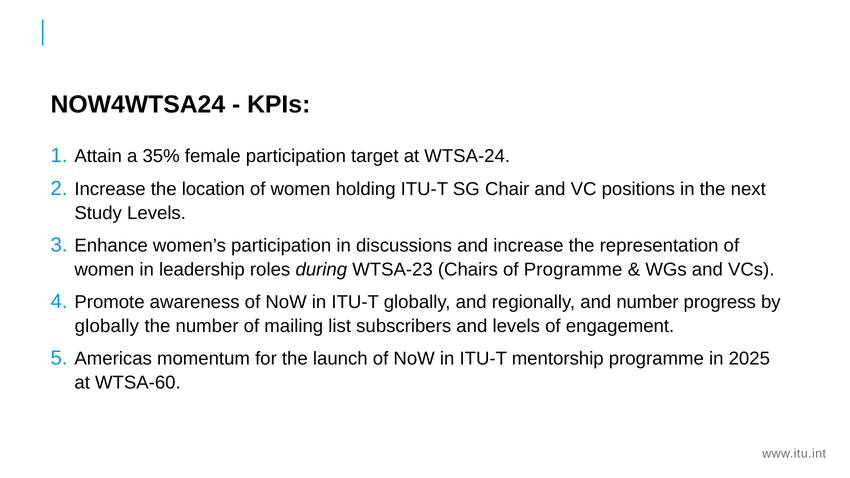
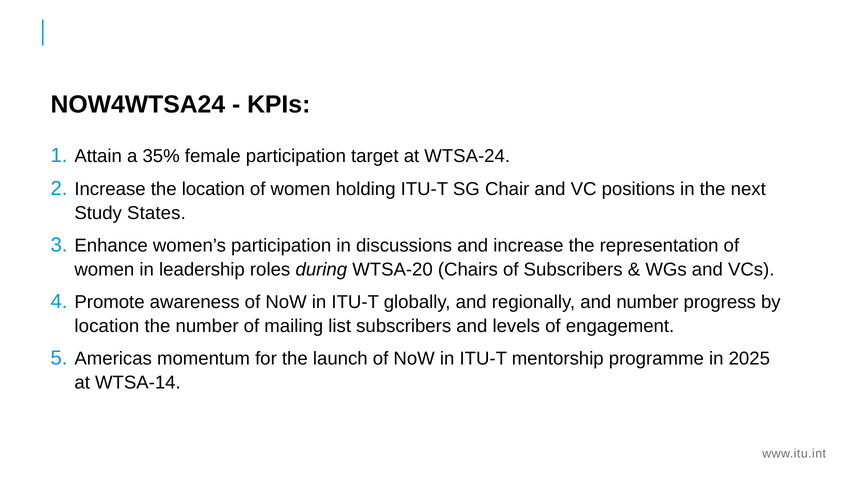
Study Levels: Levels -> States
WTSA-23: WTSA-23 -> WTSA-20
of Programme: Programme -> Subscribers
globally at (107, 326): globally -> location
WTSA-60: WTSA-60 -> WTSA-14
